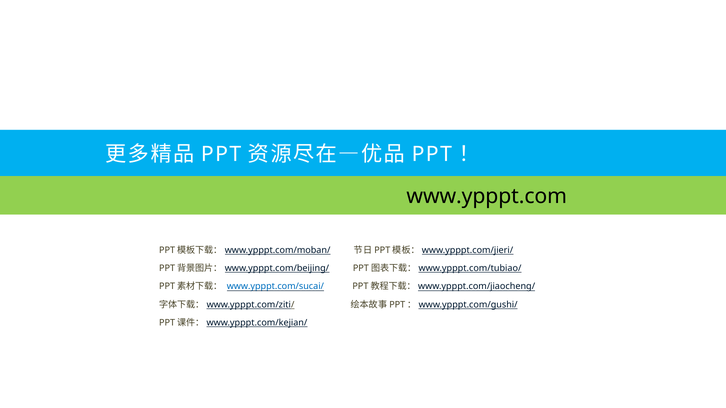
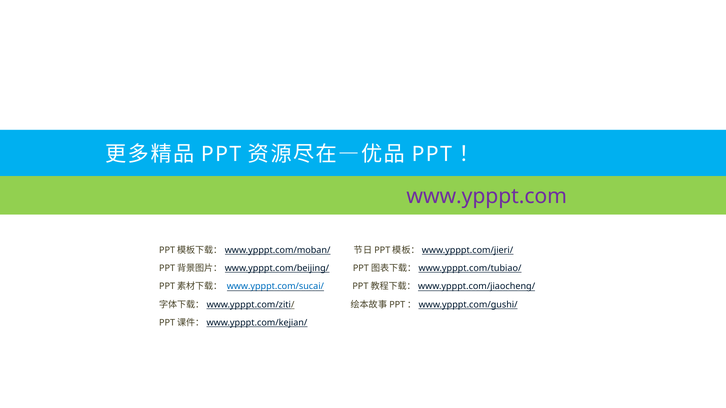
www.ypppt.com colour: black -> purple
